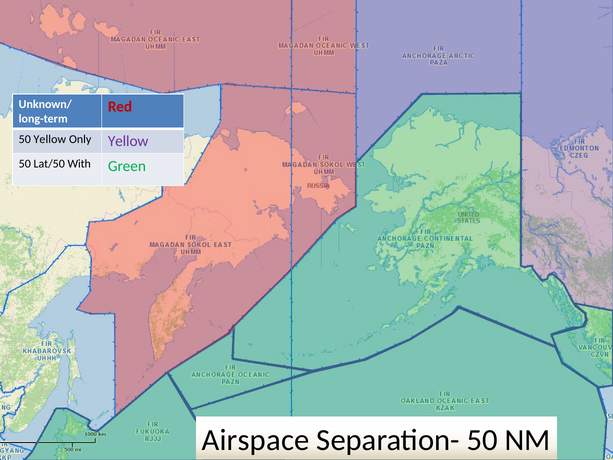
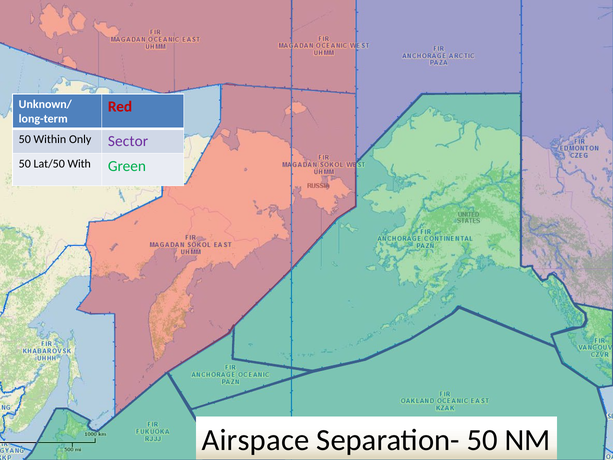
50 Yellow: Yellow -> Within
Only Yellow: Yellow -> Sector
